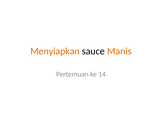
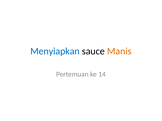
Menyiapkan colour: orange -> blue
